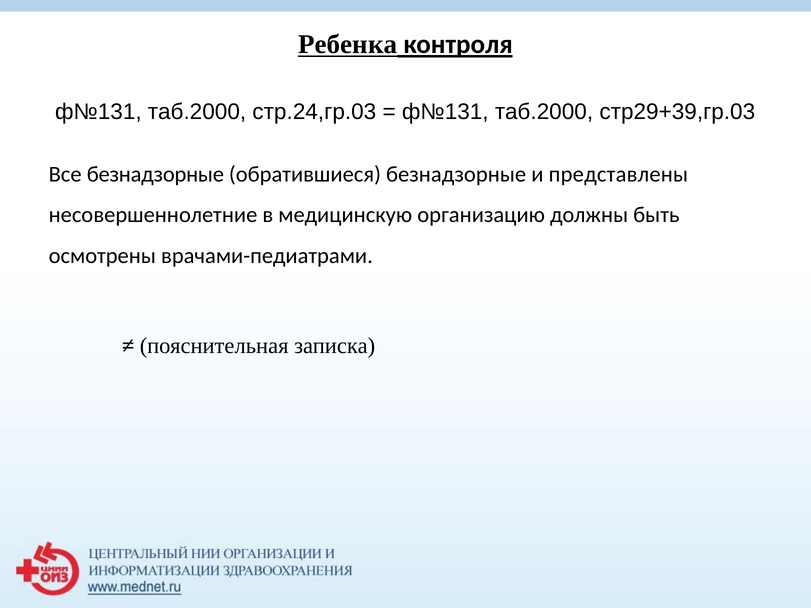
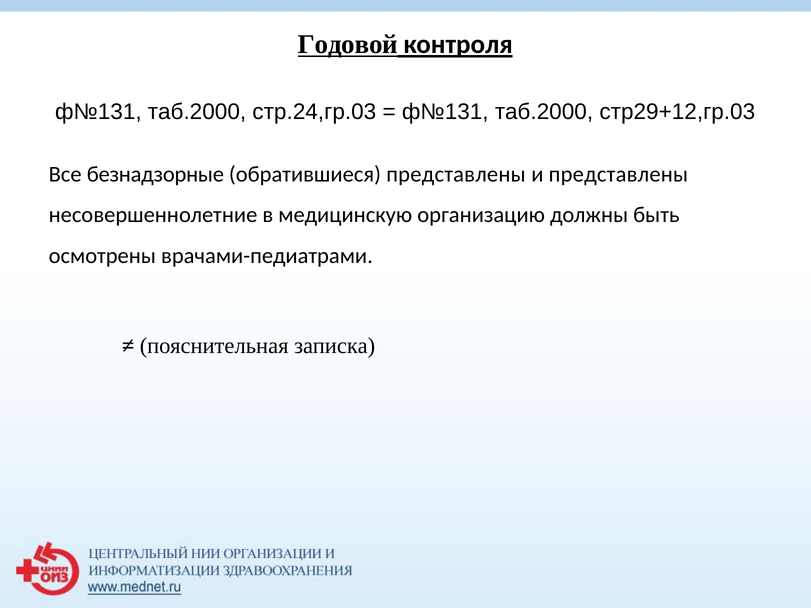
Ребенка: Ребенка -> Годовой
стр29+39,гр.03: стр29+39,гр.03 -> стр29+12,гр.03
обратившиеся безнадзорные: безнадзорные -> представлены
